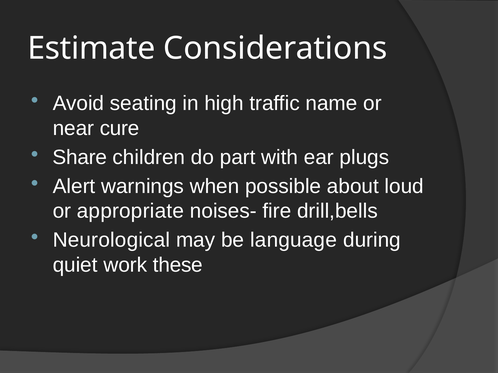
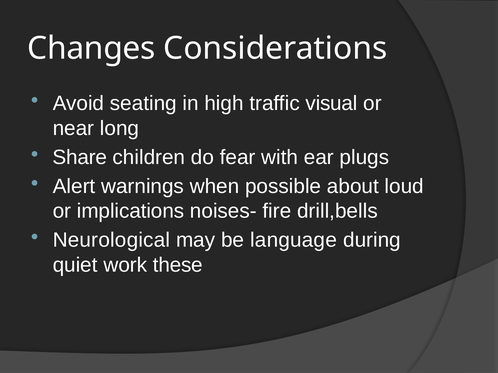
Estimate: Estimate -> Changes
name: name -> visual
cure: cure -> long
part: part -> fear
appropriate: appropriate -> implications
